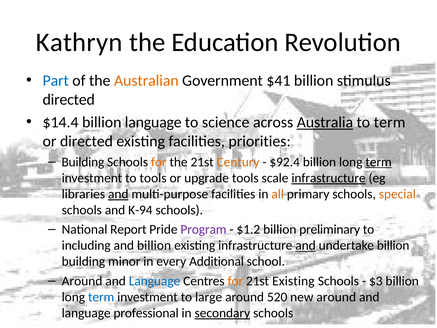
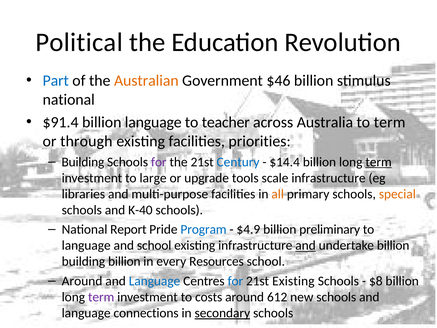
Kathryn: Kathryn -> Political
$41: $41 -> $46
directed at (69, 99): directed -> national
$14.4: $14.4 -> $91.4
science: science -> teacher
Australia underline: present -> none
or directed: directed -> through
for at (159, 162) colour: orange -> purple
Century colour: orange -> blue
$92.4: $92.4 -> $14.4
to tools: tools -> large
infrastructure at (329, 178) underline: present -> none
and at (118, 194) underline: present -> none
K-94: K-94 -> K-40
Program colour: purple -> blue
$1.2: $1.2 -> $4.9
including at (86, 245): including -> language
and billion: billion -> school
building minor: minor -> billion
Additional: Additional -> Resources
for at (235, 281) colour: orange -> blue
$3: $3 -> $8
term at (101, 297) colour: blue -> purple
large: large -> costs
520: 520 -> 612
new around: around -> schools
professional: professional -> connections
